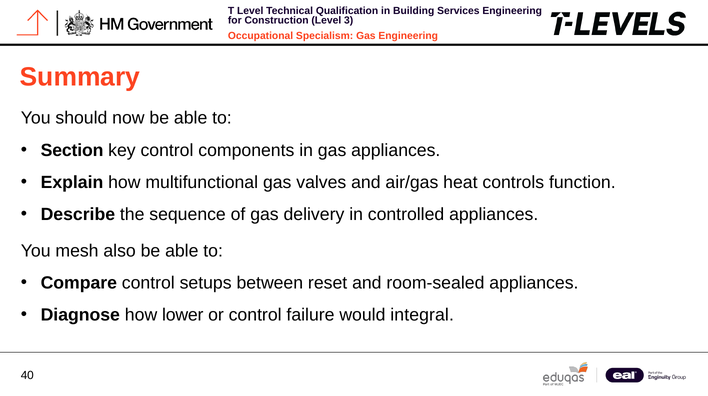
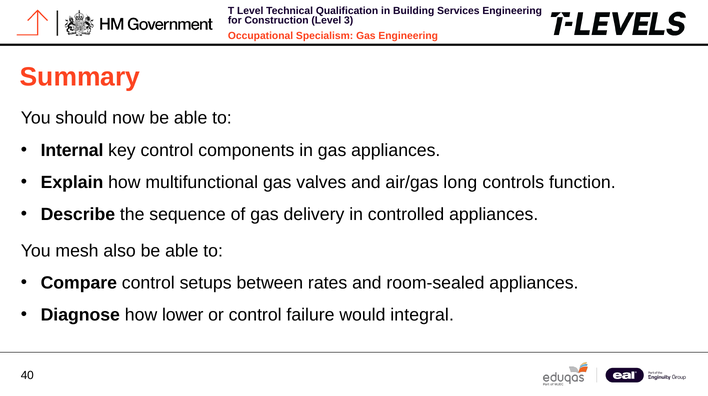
Section: Section -> Internal
heat: heat -> long
reset: reset -> rates
